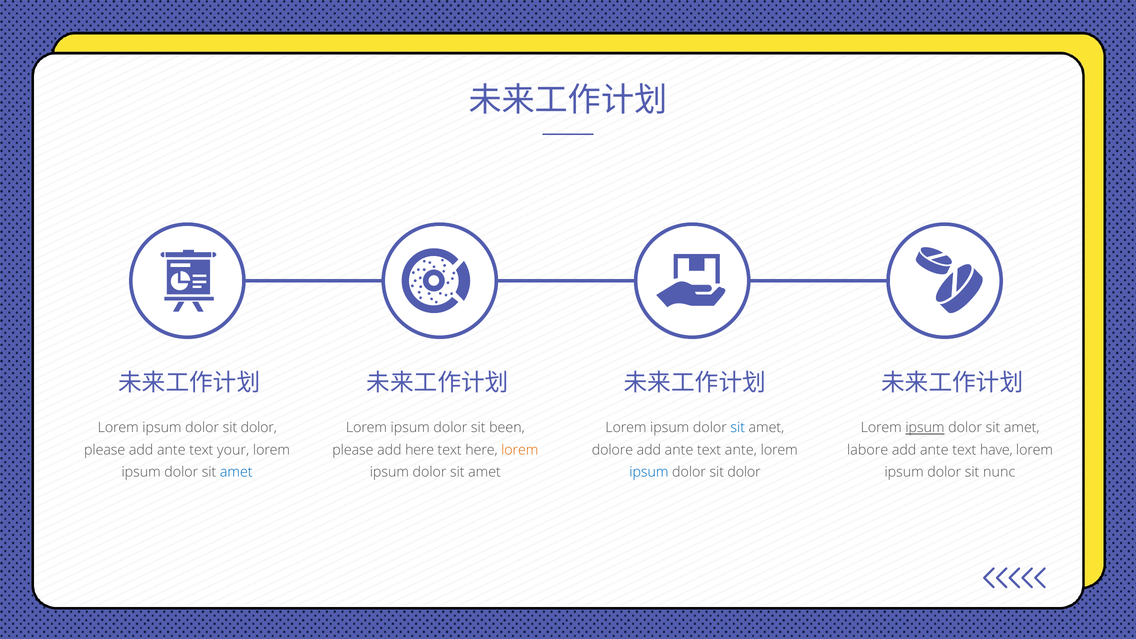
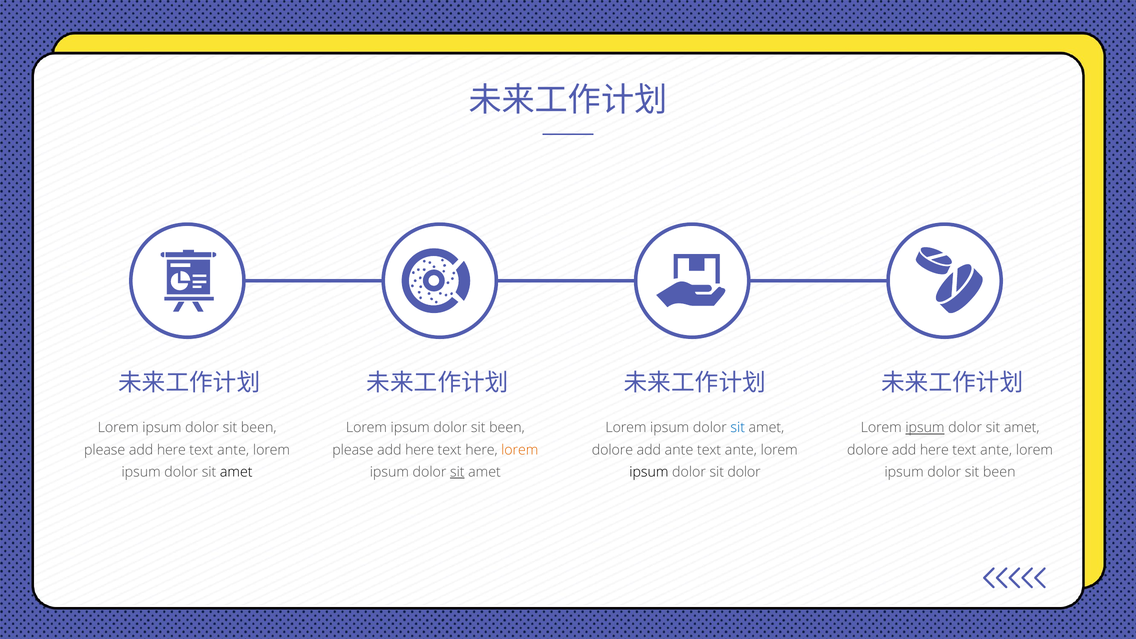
dolor at (259, 428): dolor -> been
ante at (171, 450): ante -> here
your at (233, 450): your -> ante
labore at (868, 450): labore -> dolore
ante at (934, 450): ante -> here
have at (996, 450): have -> ante
amet at (236, 472) colour: blue -> black
sit at (457, 472) underline: none -> present
ipsum at (649, 472) colour: blue -> black
nunc at (999, 472): nunc -> been
